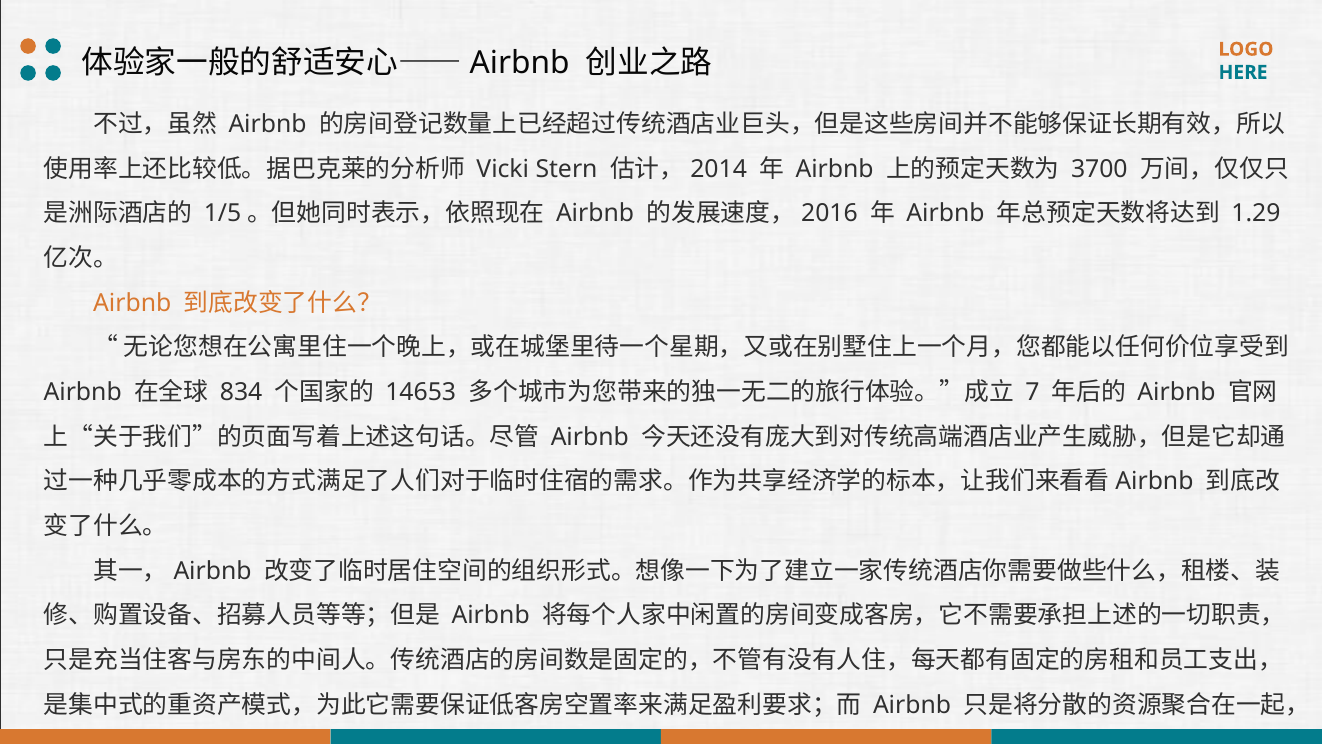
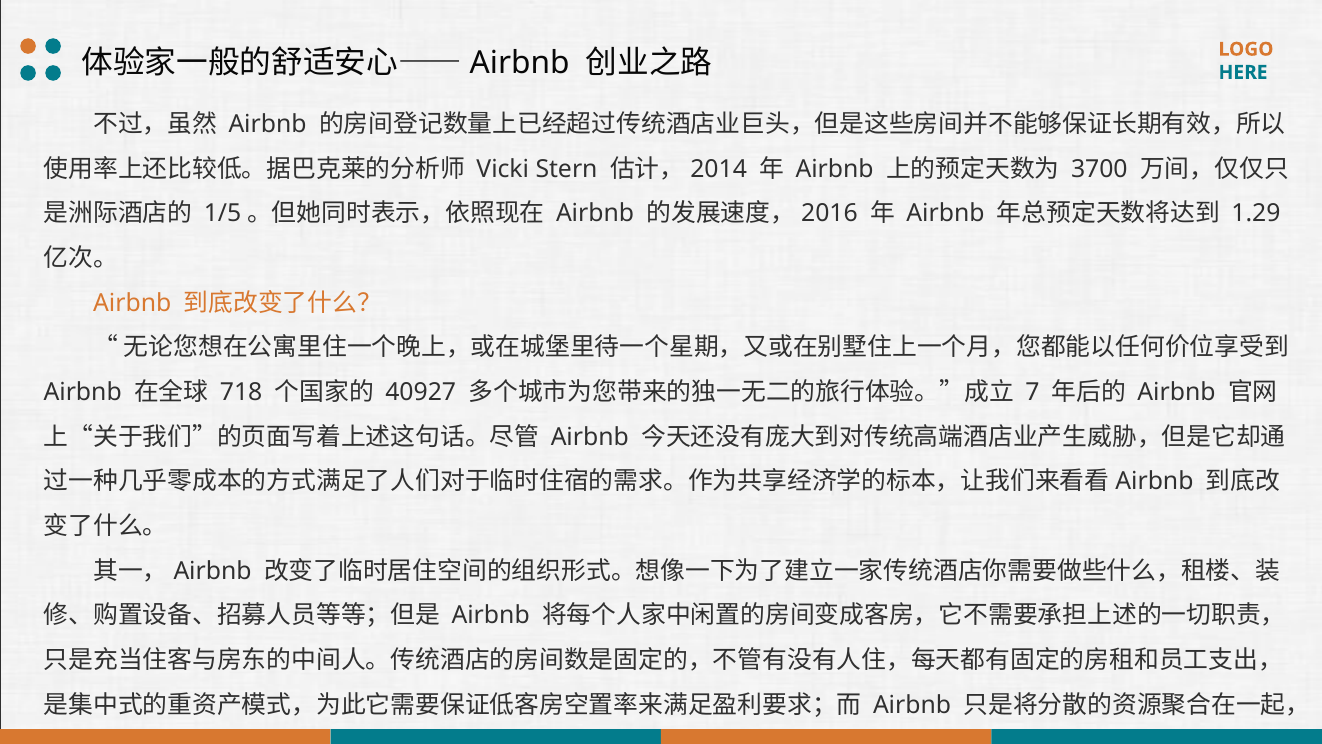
834: 834 -> 718
14653: 14653 -> 40927
